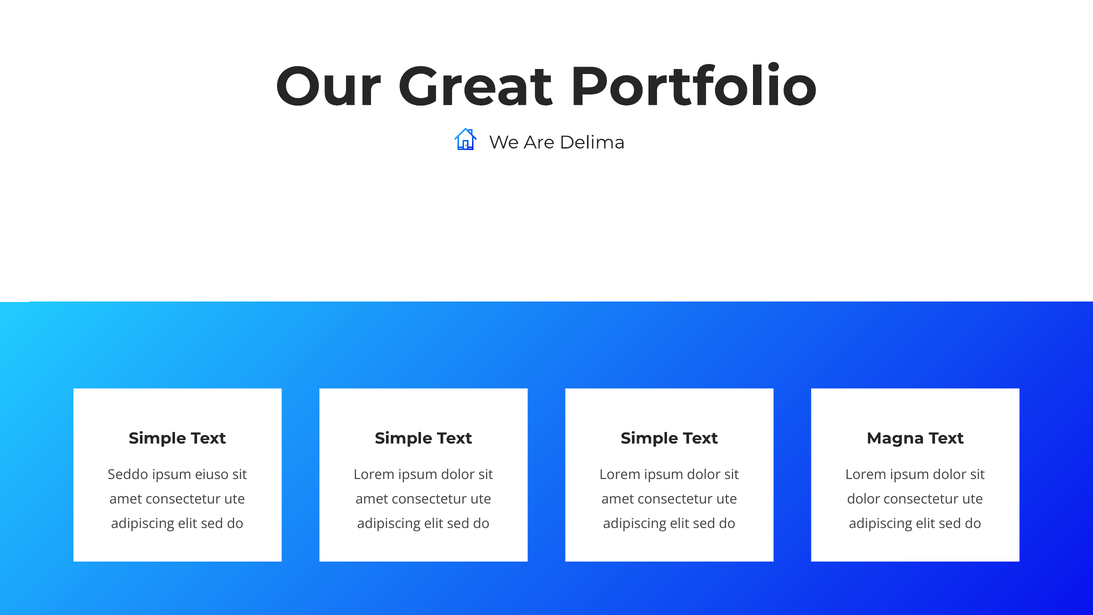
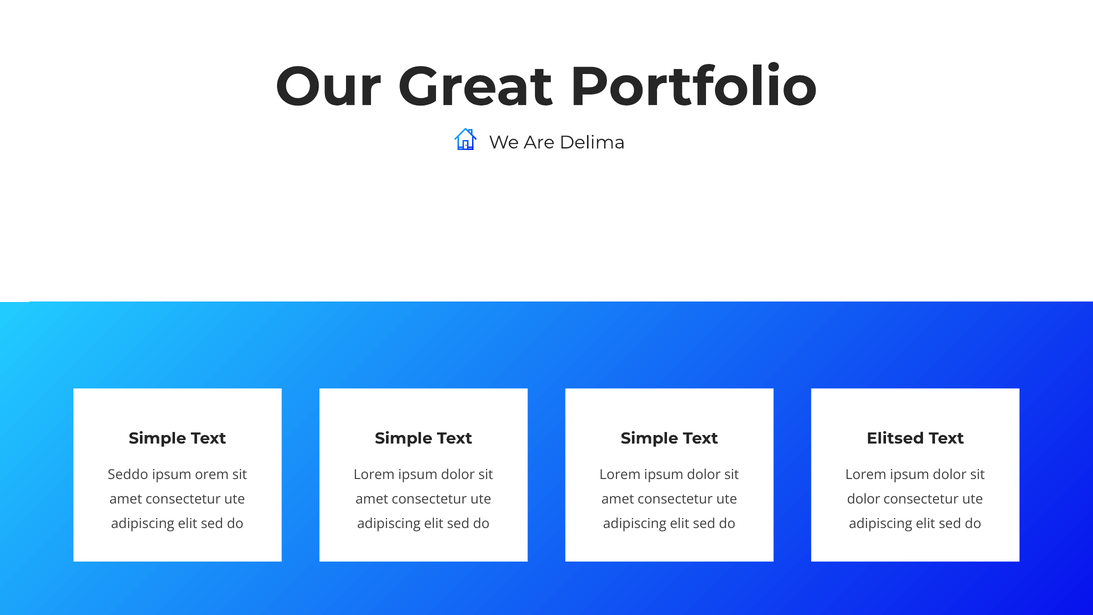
Magna: Magna -> Elitsed
eiuso: eiuso -> orem
